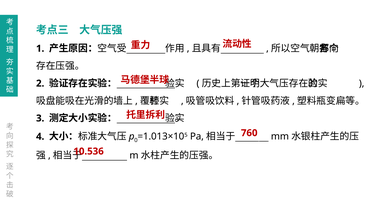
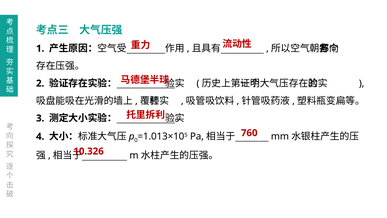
10.536: 10.536 -> 10.326
